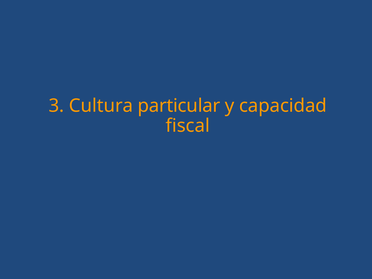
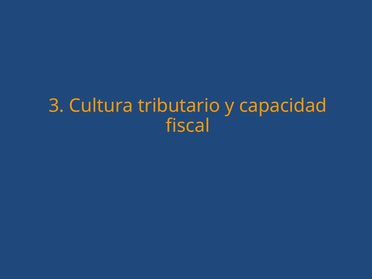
particular: particular -> tributario
